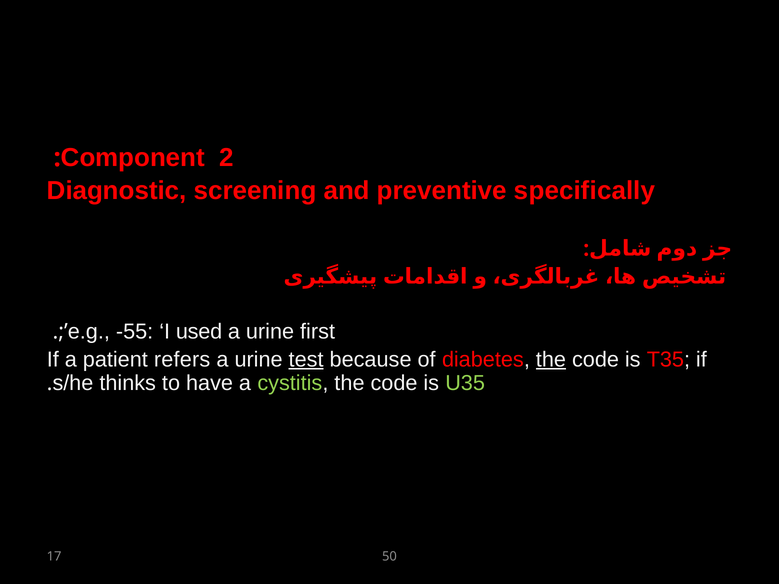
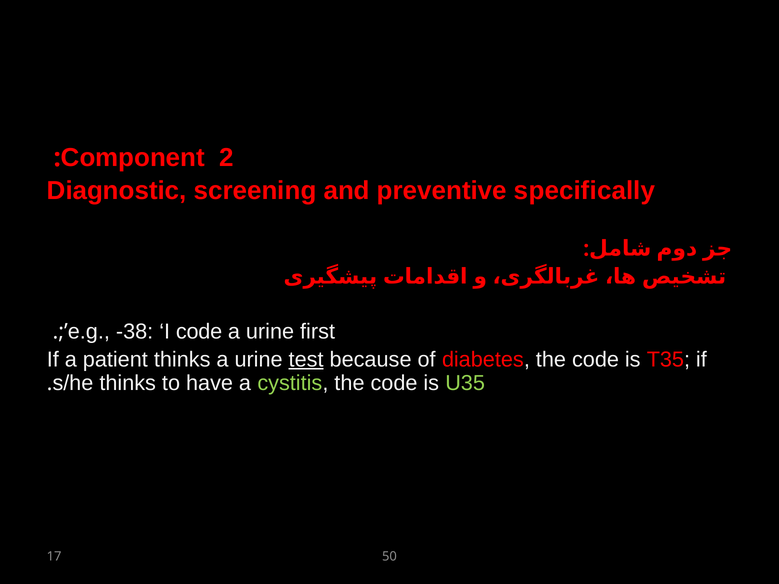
-55: -55 -> -38
I used: used -> code
patient refers: refers -> thinks
the at (551, 360) underline: present -> none
